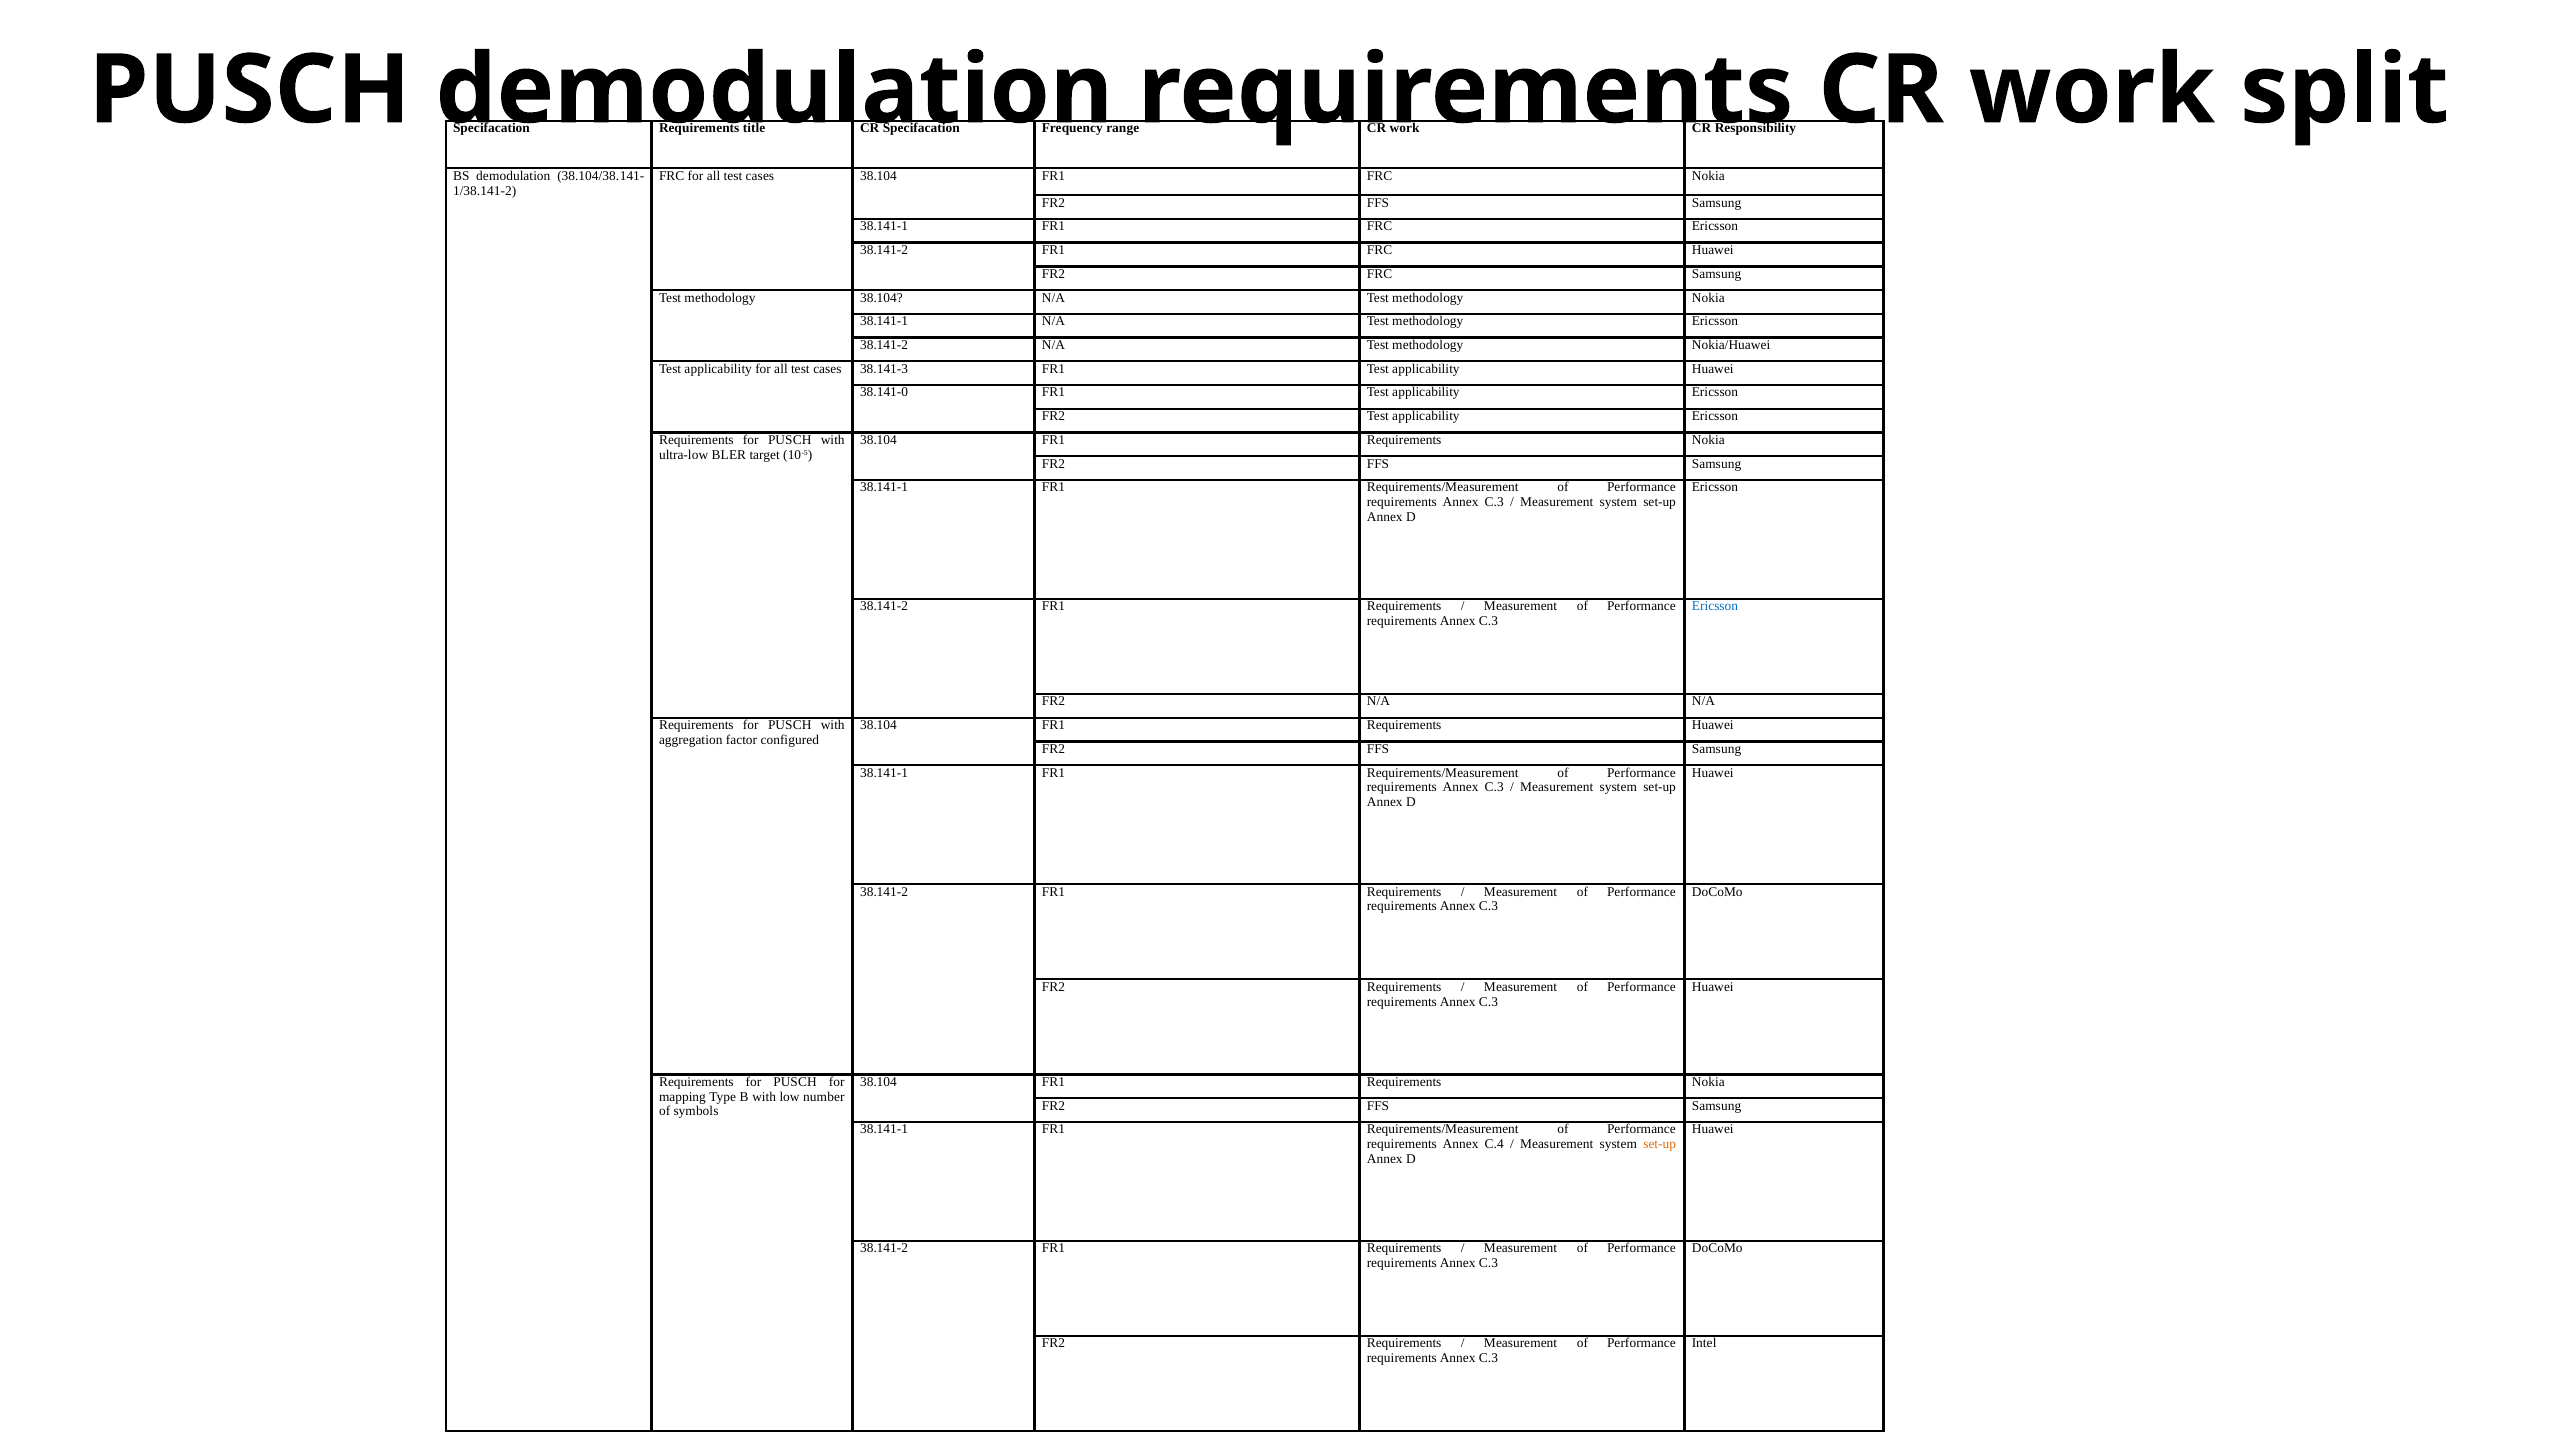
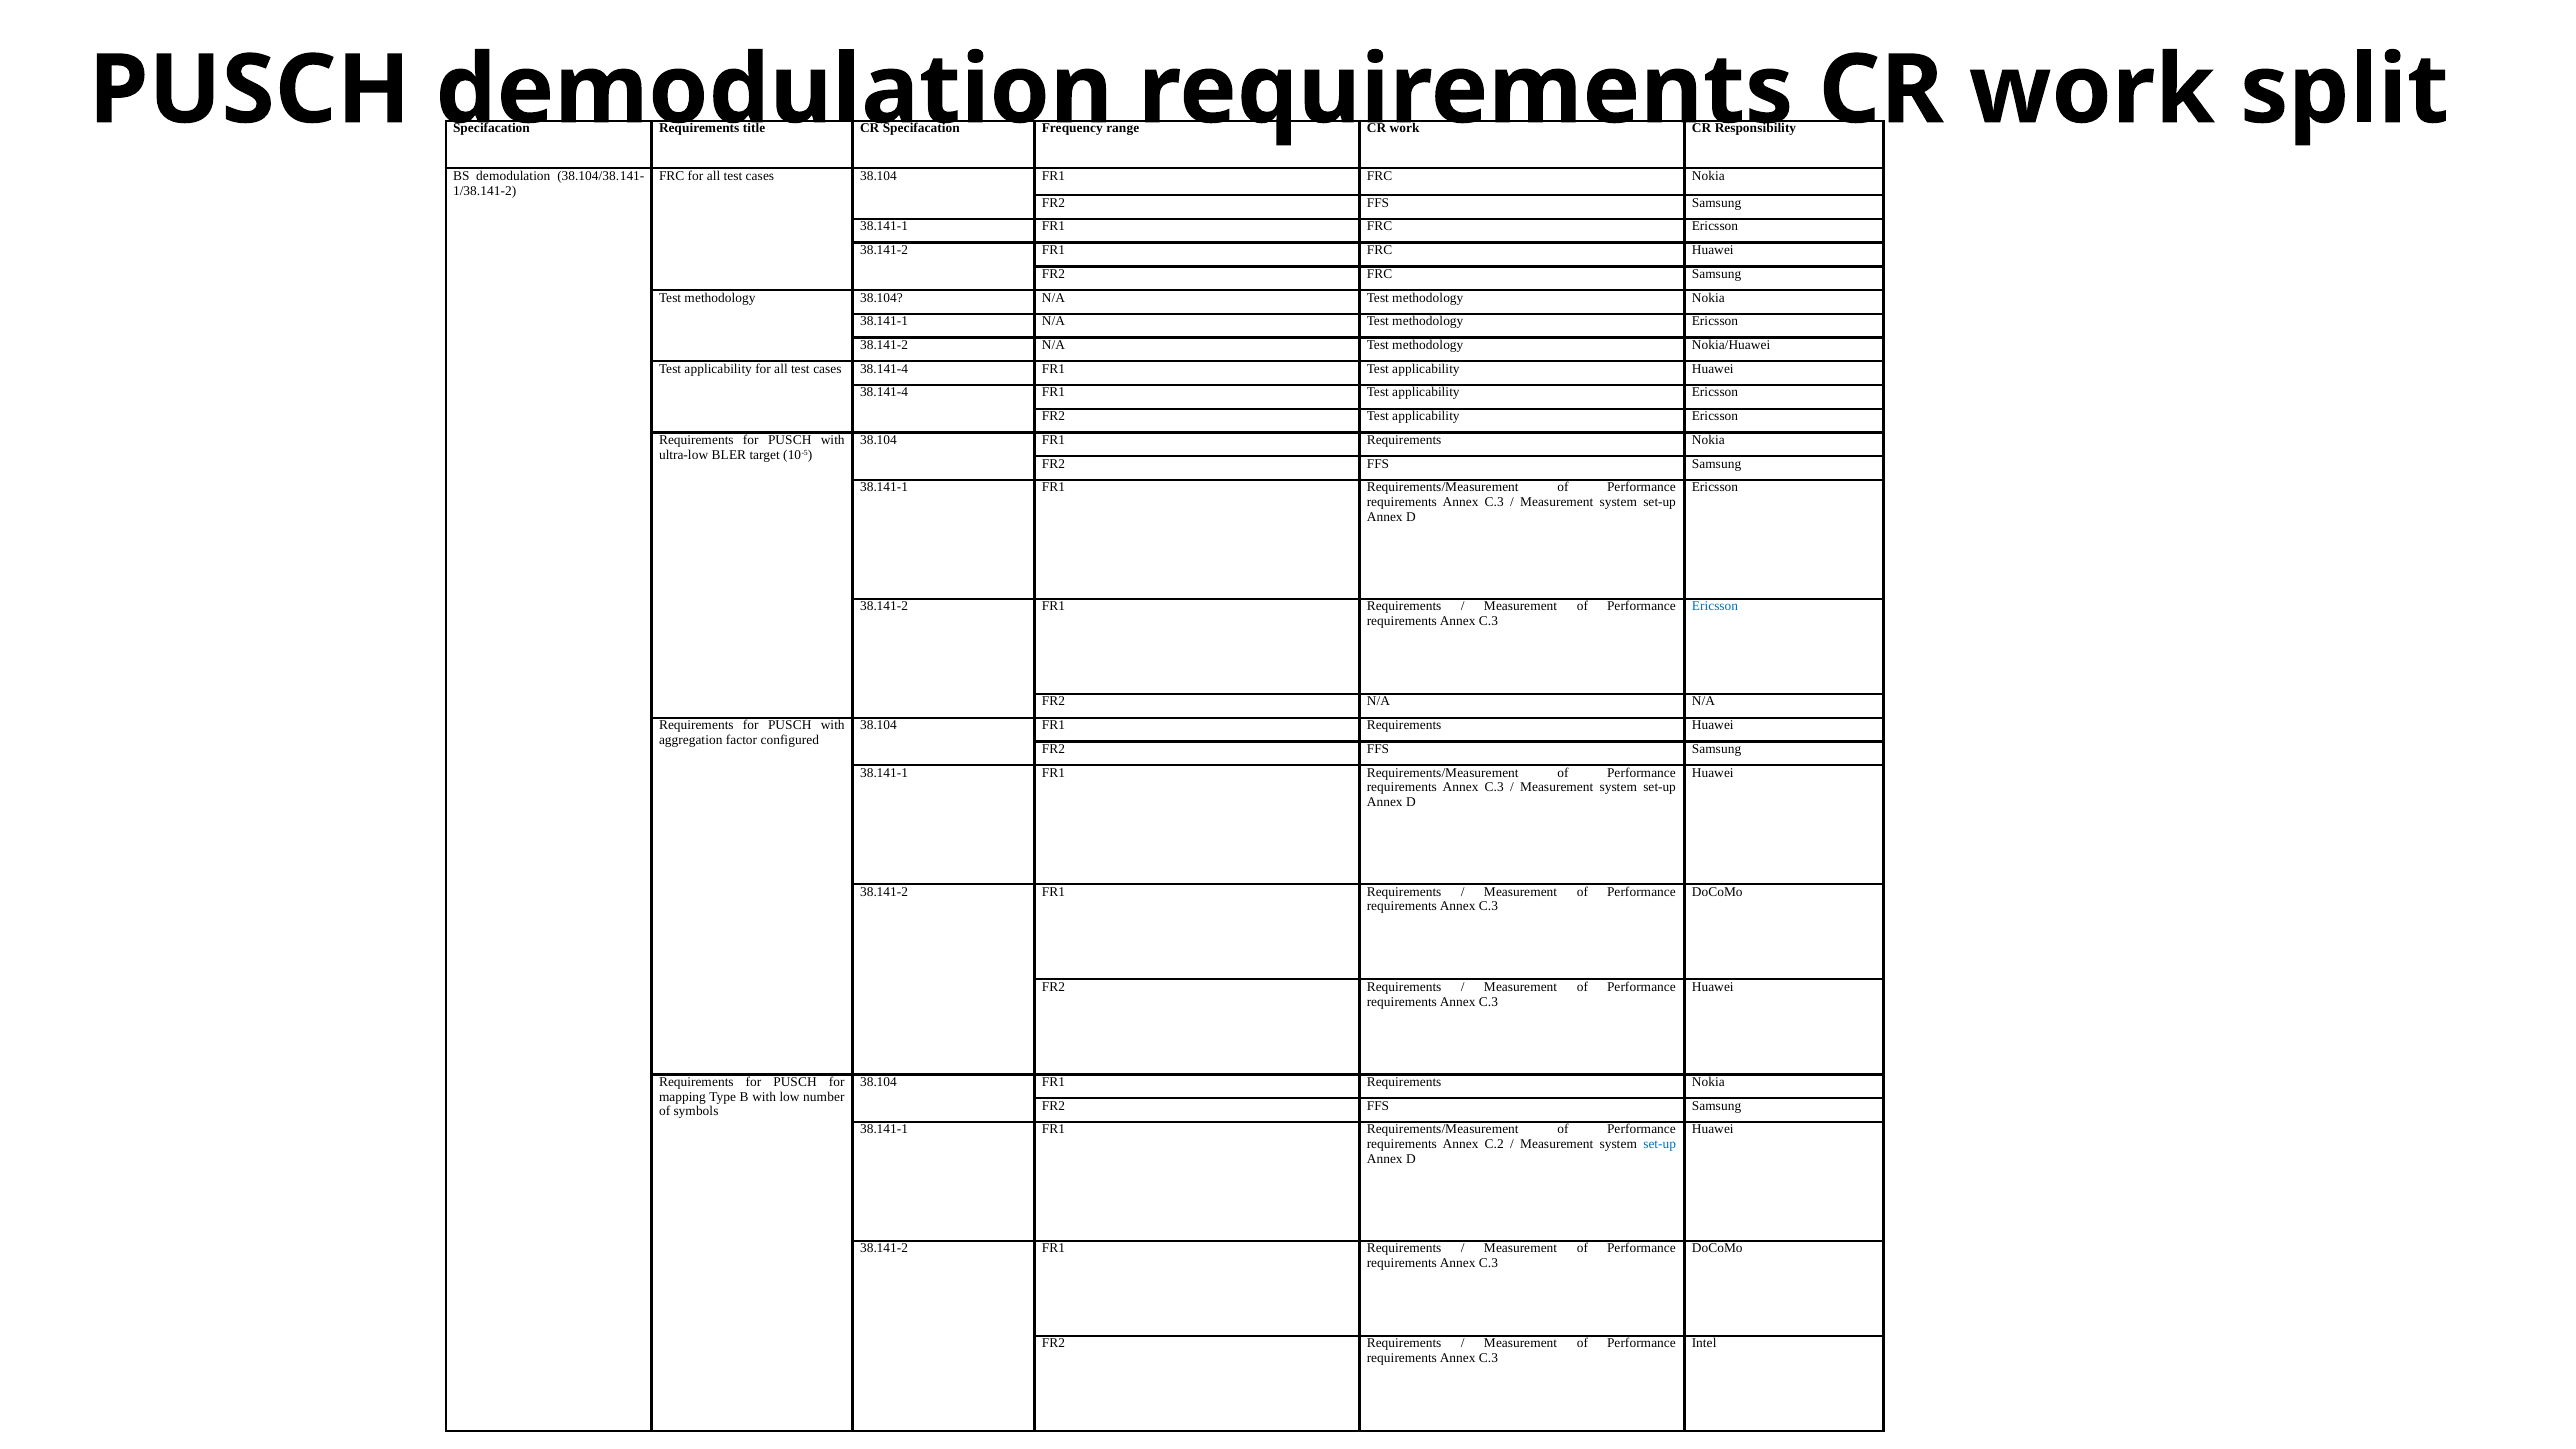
cases 38.141-3: 38.141-3 -> 38.141-4
38.141-0 at (884, 393): 38.141-0 -> 38.141-4
C.4: C.4 -> C.2
set-up at (1660, 1144) colour: orange -> blue
